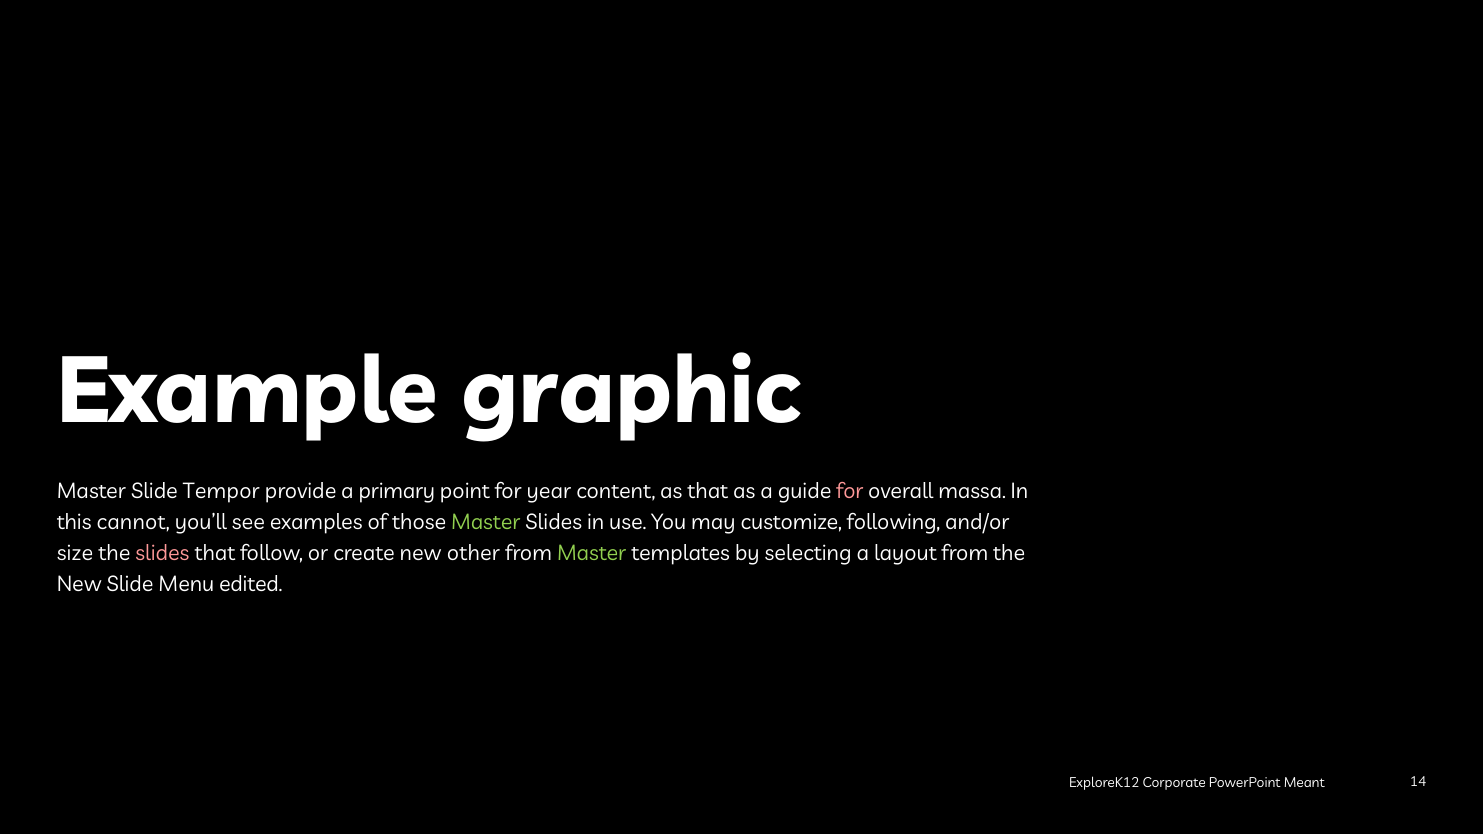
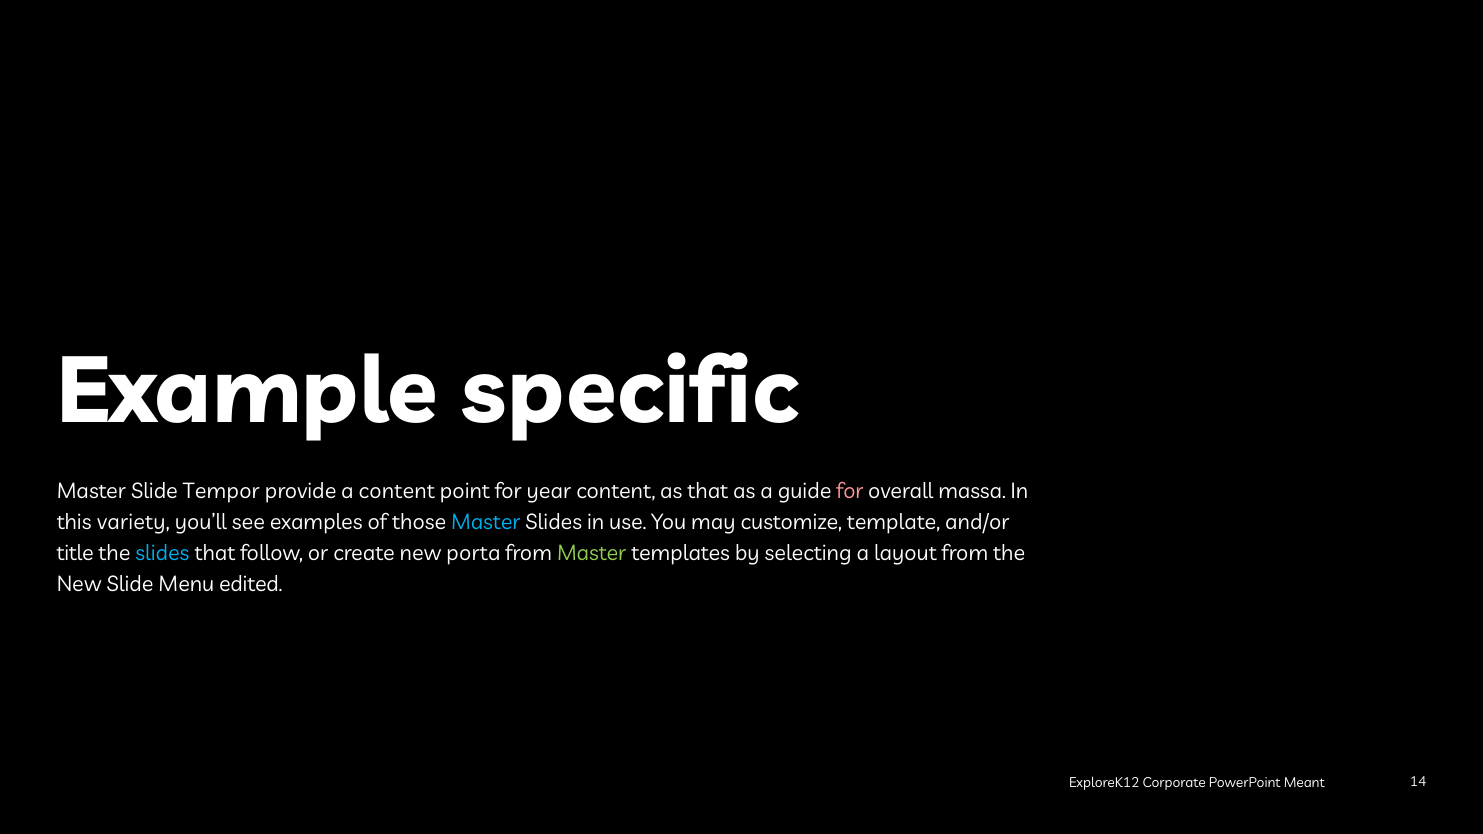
graphic: graphic -> specific
a primary: primary -> content
cannot: cannot -> variety
Master at (486, 522) colour: light green -> light blue
following: following -> template
size: size -> title
slides at (162, 554) colour: pink -> light blue
other: other -> porta
